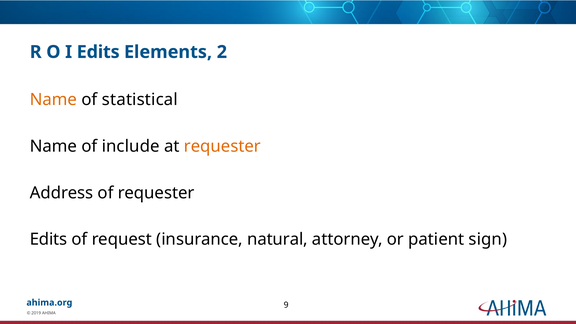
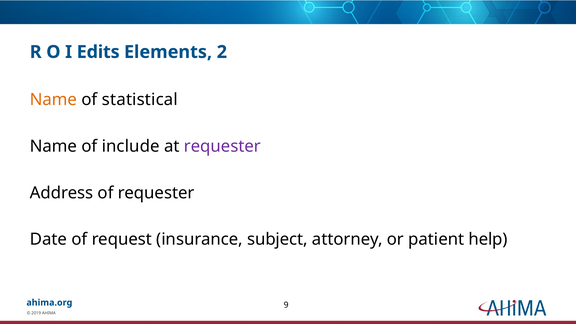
requester at (222, 146) colour: orange -> purple
Edits at (49, 239): Edits -> Date
natural: natural -> subject
sign: sign -> help
